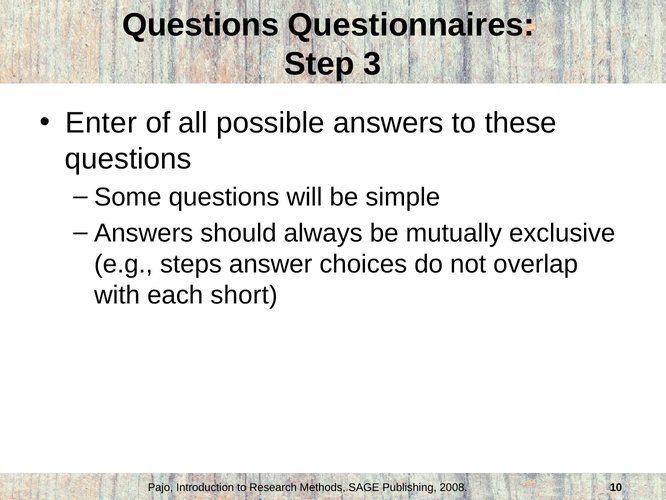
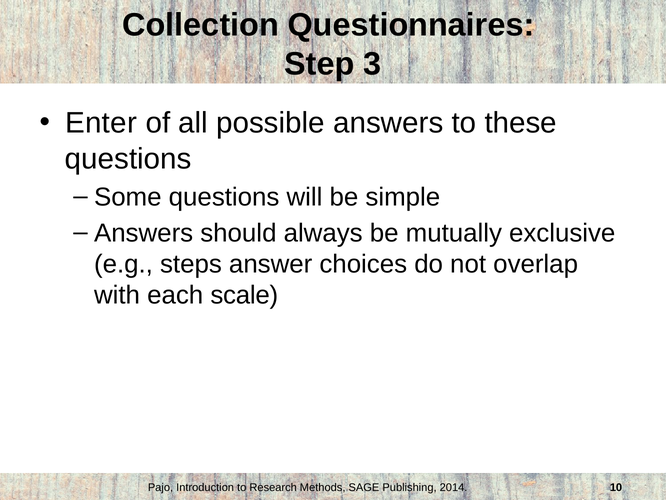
Questions at (201, 25): Questions -> Collection
short: short -> scale
2008: 2008 -> 2014
